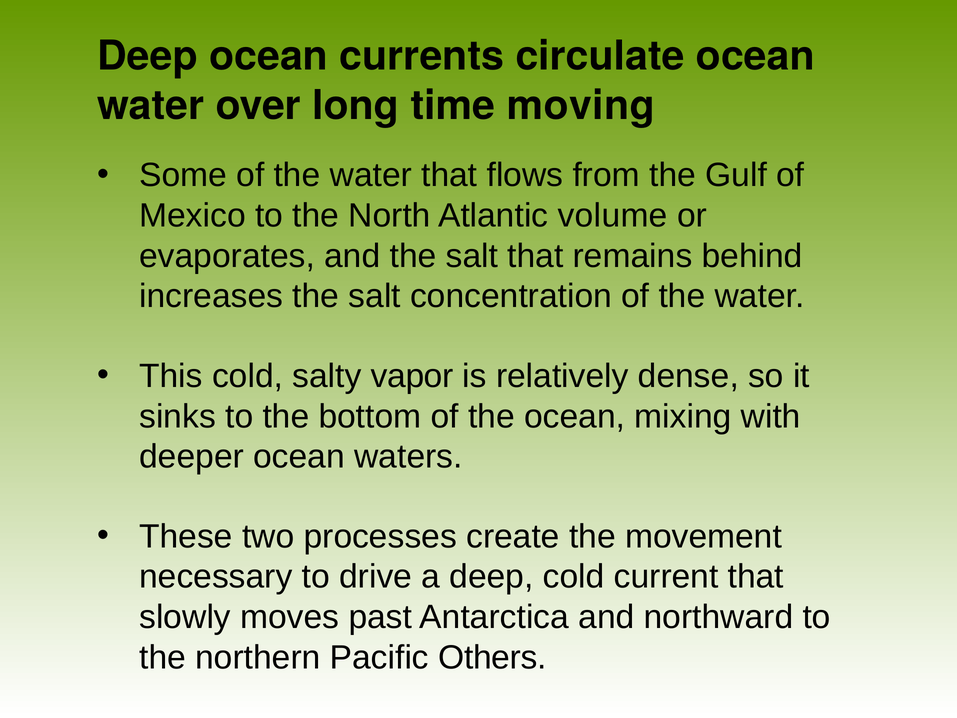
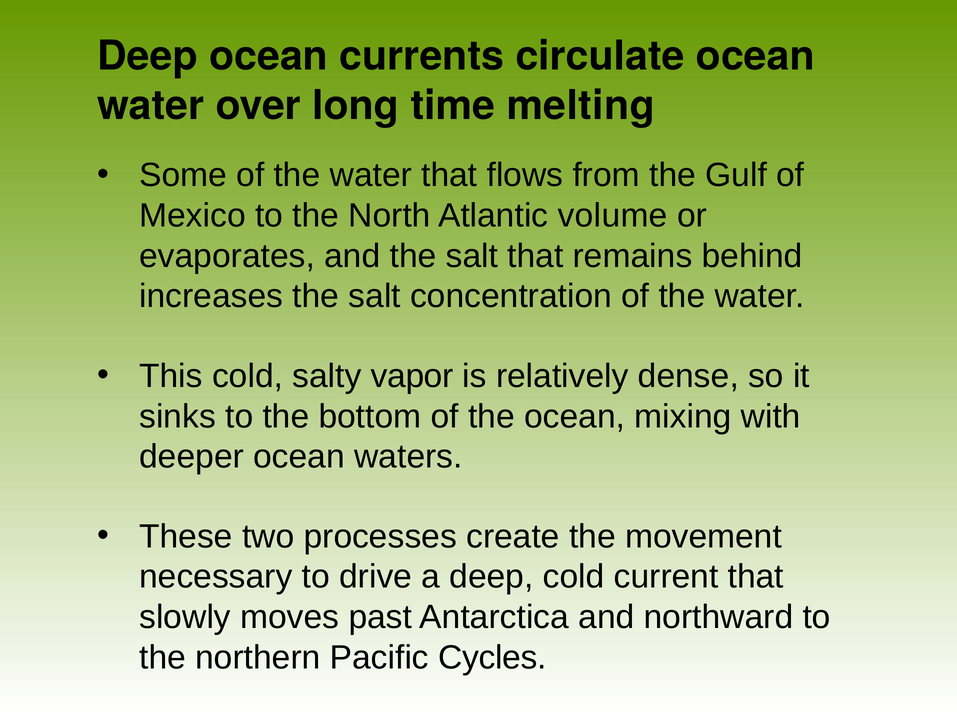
moving: moving -> melting
Others: Others -> Cycles
